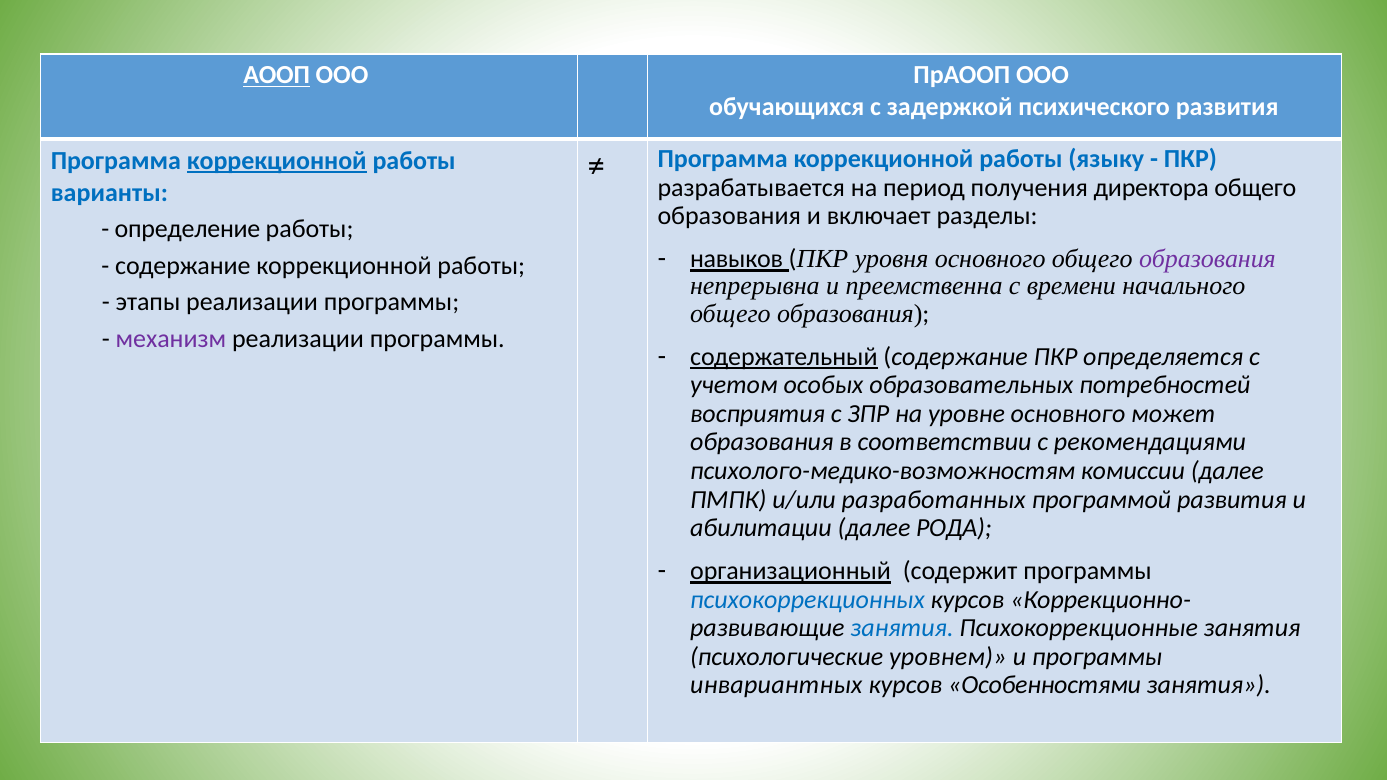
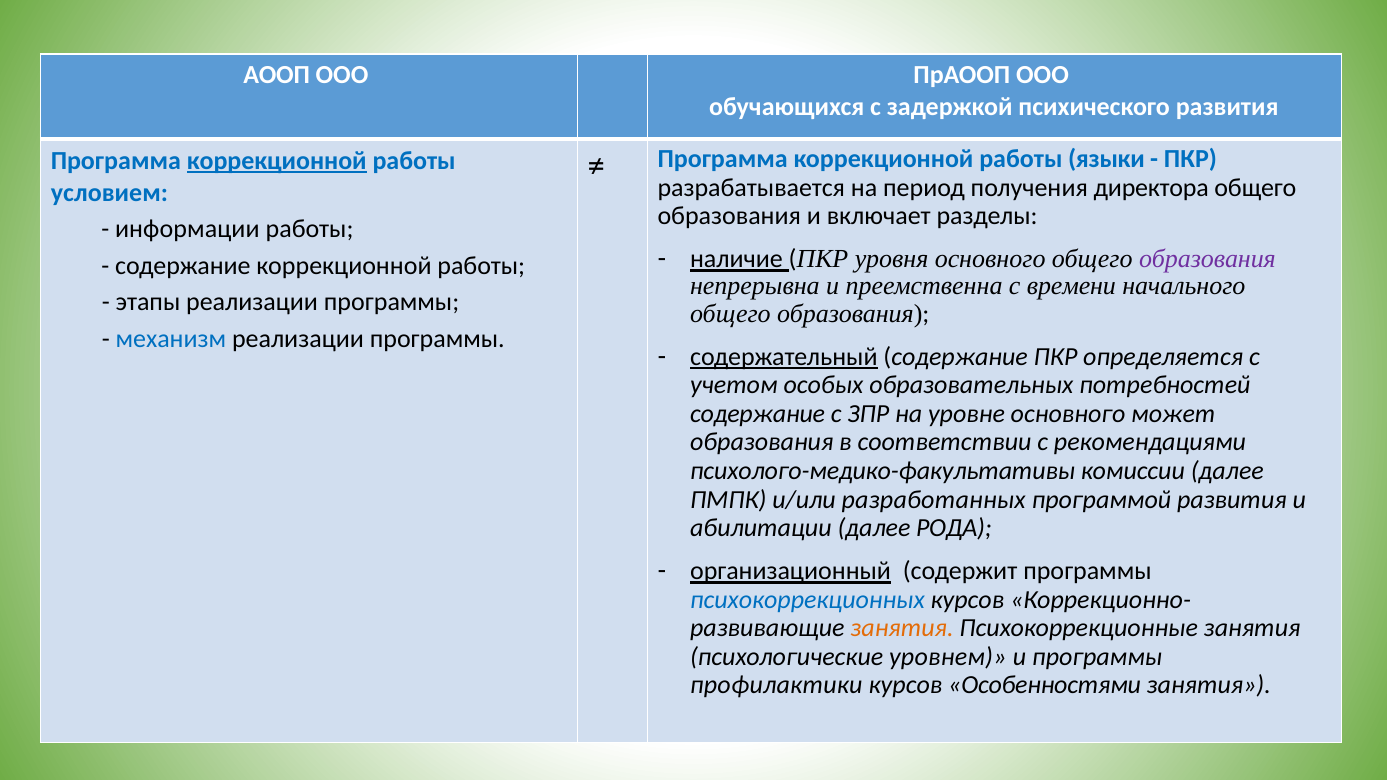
АООП underline: present -> none
языку: языку -> языки
варианты: варианты -> условием
определение: определение -> информации
навыков: навыков -> наличие
механизм colour: purple -> blue
восприятия at (758, 414): восприятия -> содержание
психолого-медико-возможностям: психолого-медико-возможностям -> психолого-медико-факультативы
занятия at (902, 628) colour: blue -> orange
инвариантных: инвариантных -> профилактики
